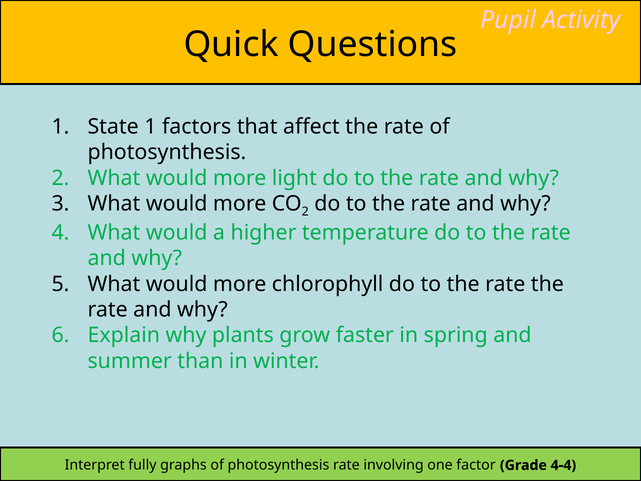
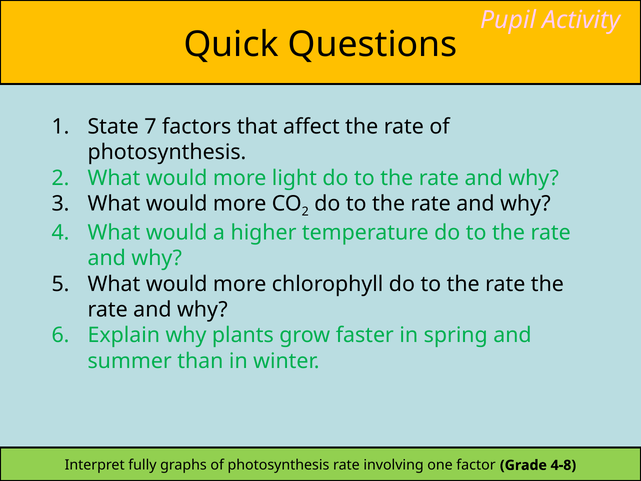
State 1: 1 -> 7
4-4: 4-4 -> 4-8
